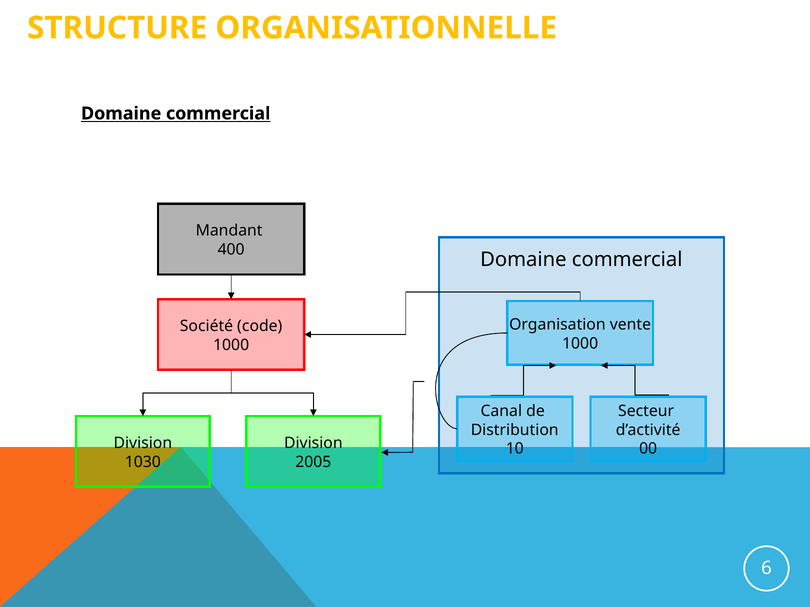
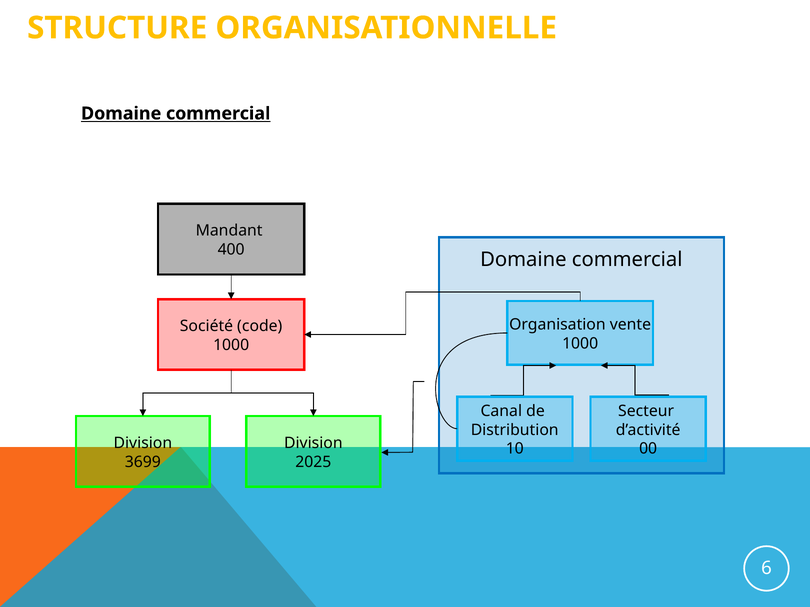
1030: 1030 -> 3699
2005: 2005 -> 2025
